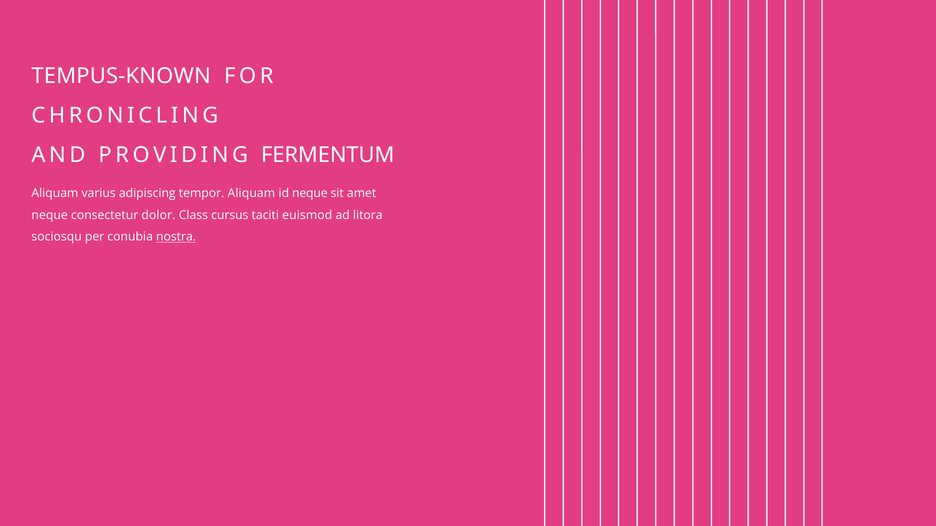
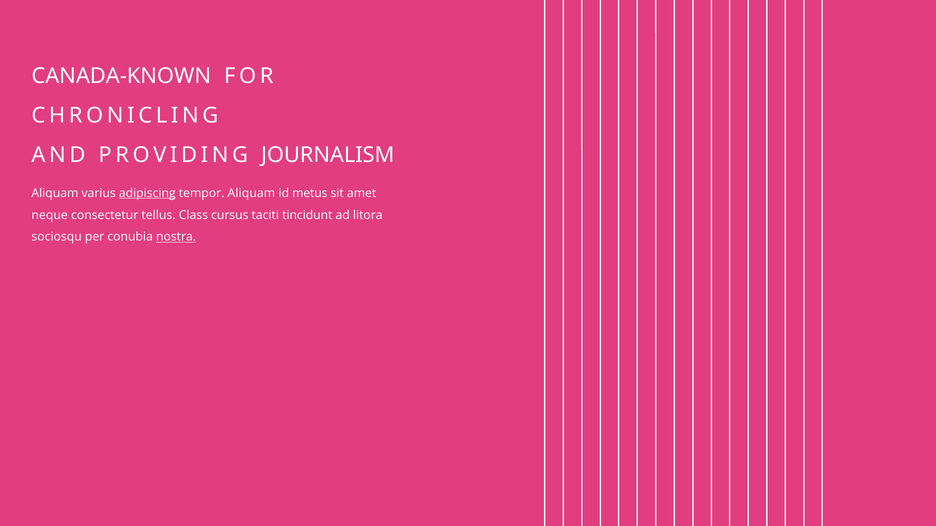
TEMPUS-KNOWN: TEMPUS-KNOWN -> CANADA-KNOWN
FERMENTUM: FERMENTUM -> JOURNALISM
adipiscing underline: none -> present
id neque: neque -> metus
dolor: dolor -> tellus
euismod: euismod -> tincidunt
